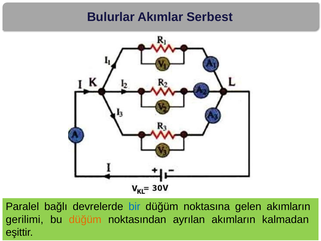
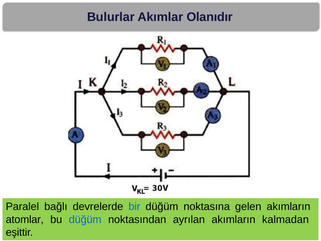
Serbest: Serbest -> Olanıdır
gerilimi: gerilimi -> atomlar
düğüm at (85, 219) colour: orange -> blue
